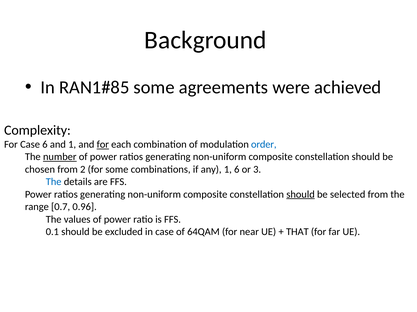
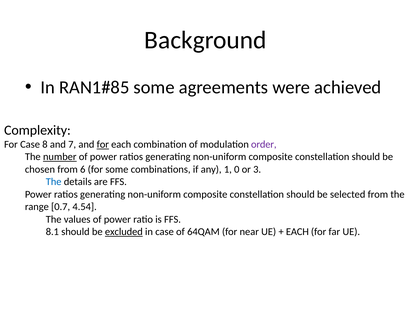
Case 6: 6 -> 8
and 1: 1 -> 7
order colour: blue -> purple
2: 2 -> 6
1 6: 6 -> 0
should at (301, 195) underline: present -> none
0.96: 0.96 -> 4.54
0.1: 0.1 -> 8.1
excluded underline: none -> present
THAT at (297, 232): THAT -> EACH
